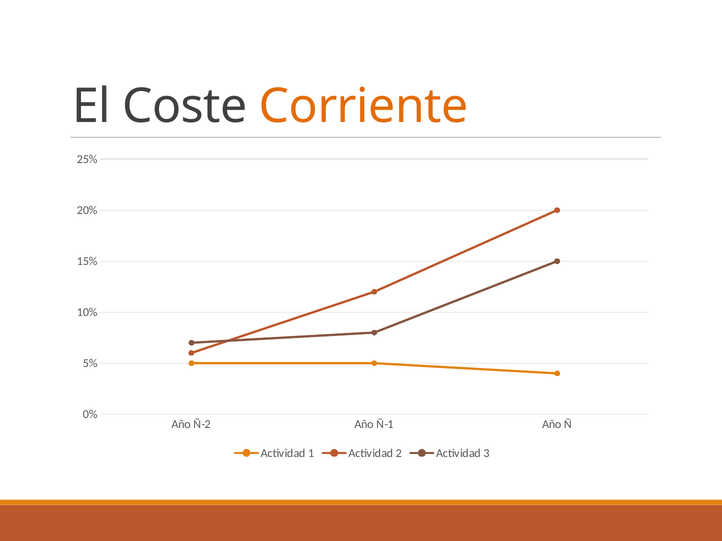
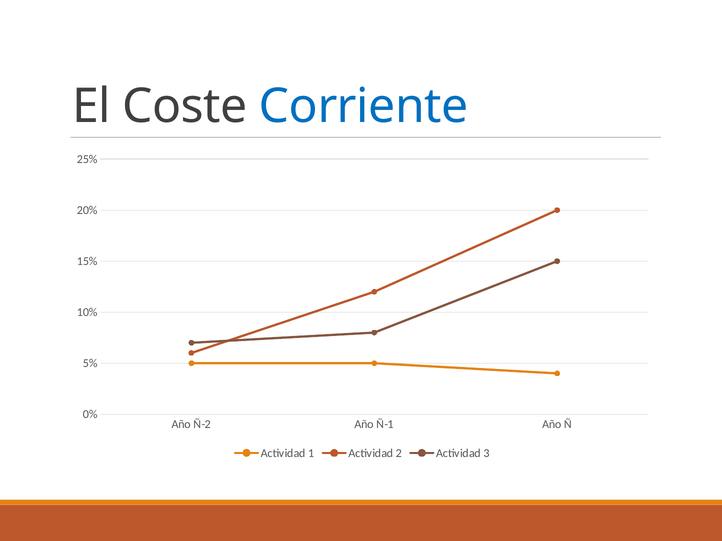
Corriente colour: orange -> blue
